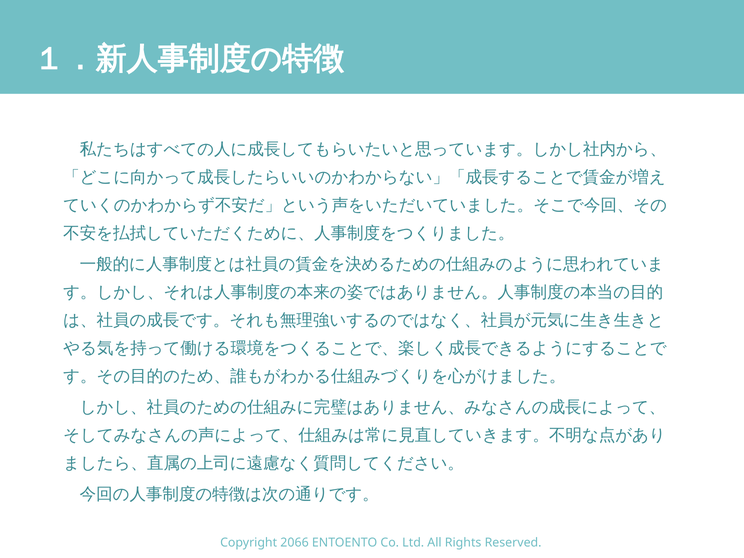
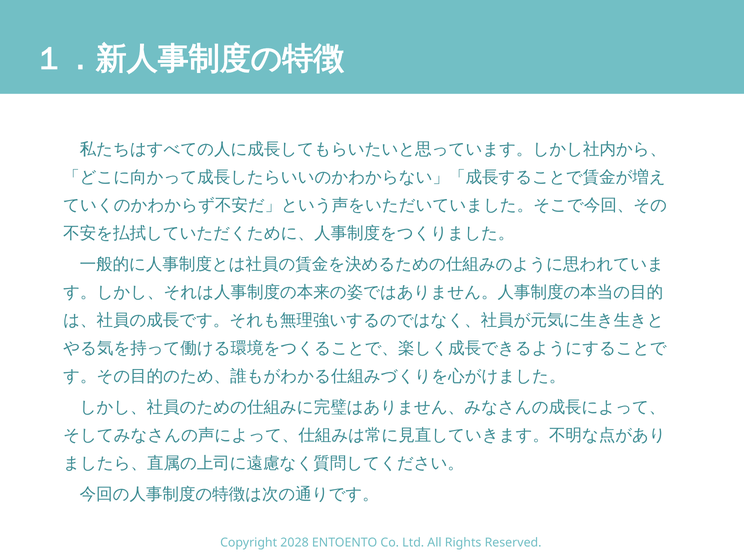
2066: 2066 -> 2028
